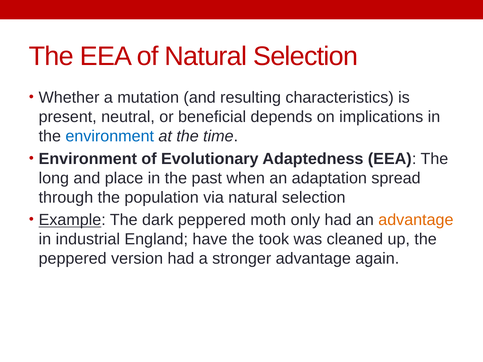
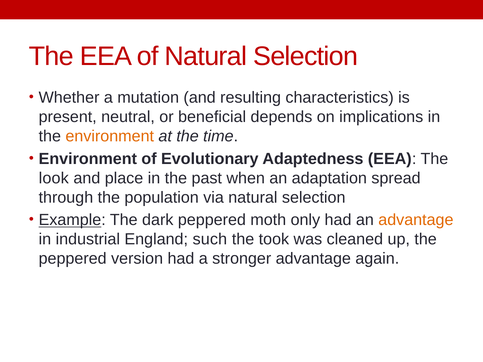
environment at (110, 136) colour: blue -> orange
long: long -> look
have: have -> such
